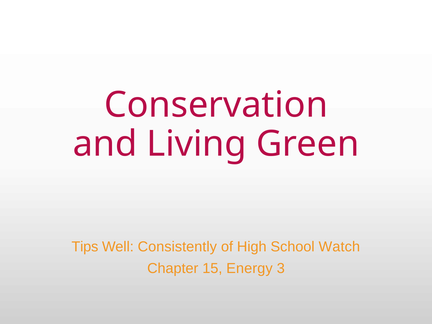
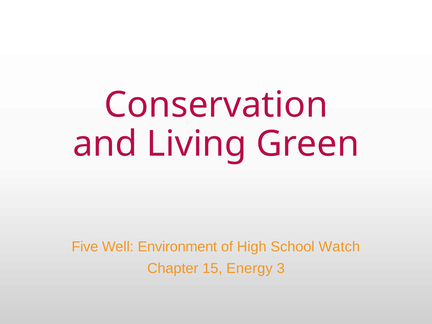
Tips: Tips -> Five
Consistently: Consistently -> Environment
